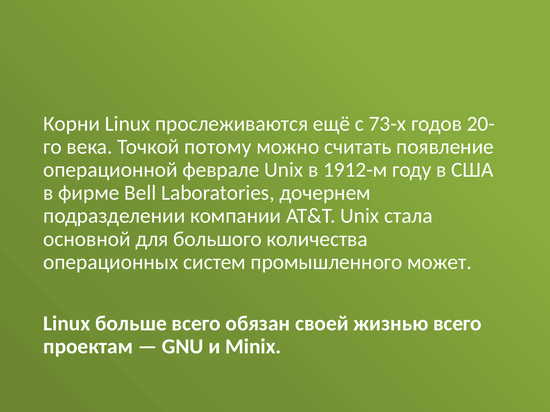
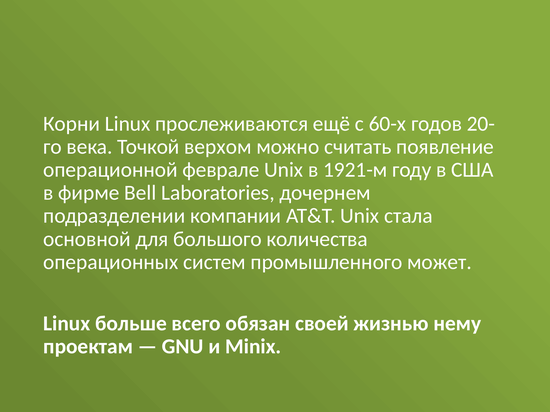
73-х: 73-х -> 60-х
потому: потому -> верхом
1912-м: 1912-м -> 1921-м
жизнью всего: всего -> нему
